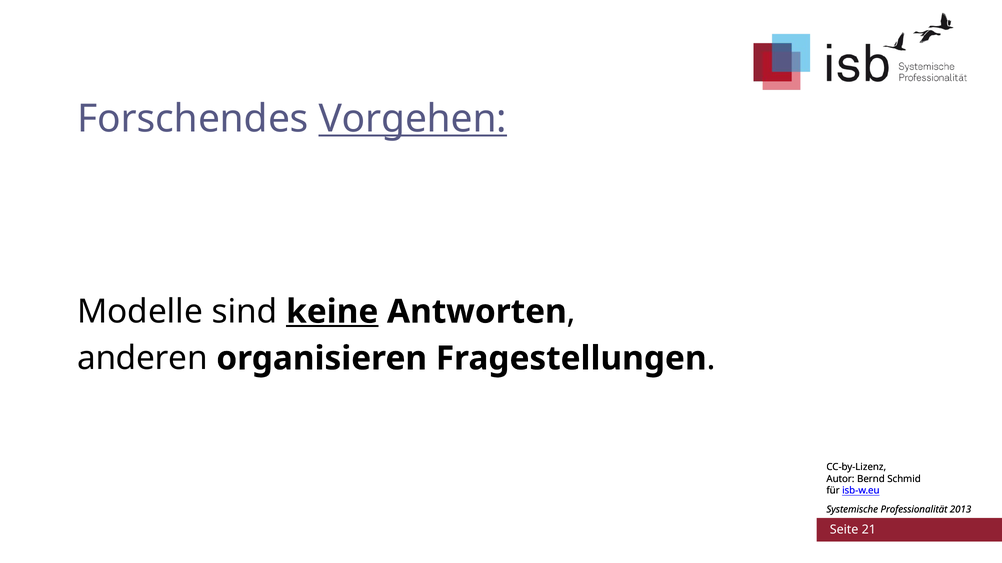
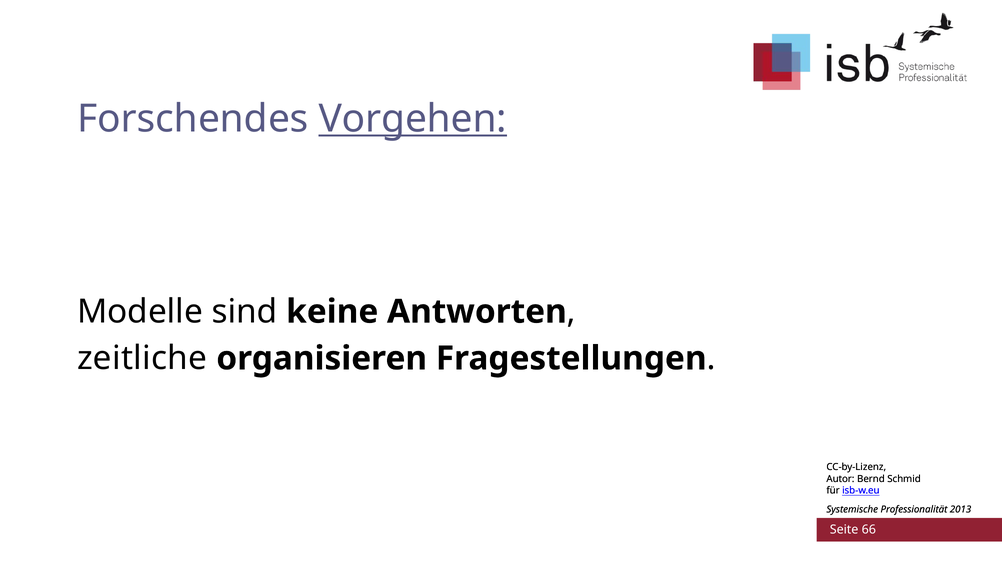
keine underline: present -> none
anderen: anderen -> zeitliche
21: 21 -> 66
